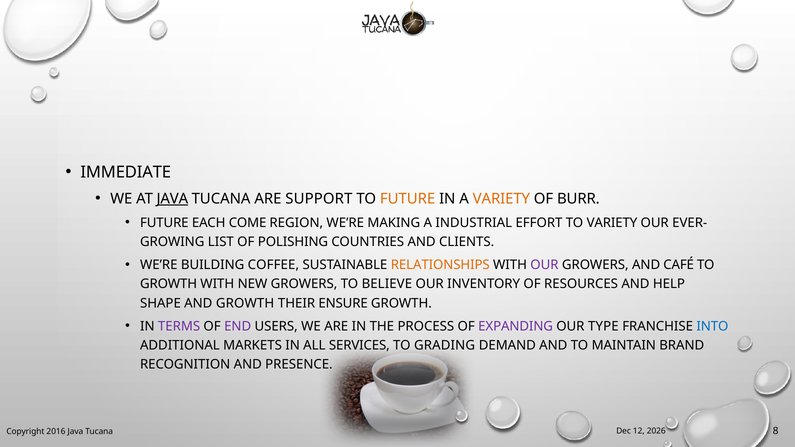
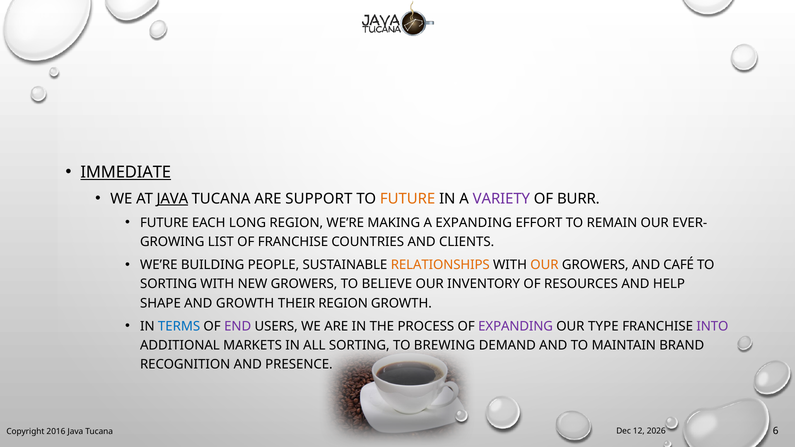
IMMEDIATE underline: none -> present
VARIETY at (501, 199) colour: orange -> purple
COME: COME -> LONG
A INDUSTRIAL: INDUSTRIAL -> EXPANDING
TO VARIETY: VARIETY -> REMAIN
OF POLISHING: POLISHING -> FRANCHISE
COFFEE: COFFEE -> PEOPLE
OUR at (544, 265) colour: purple -> orange
GROWTH at (169, 284): GROWTH -> SORTING
THEIR ENSURE: ENSURE -> REGION
TERMS colour: purple -> blue
INTO colour: blue -> purple
ALL SERVICES: SERVICES -> SORTING
GRADING: GRADING -> BREWING
8: 8 -> 6
